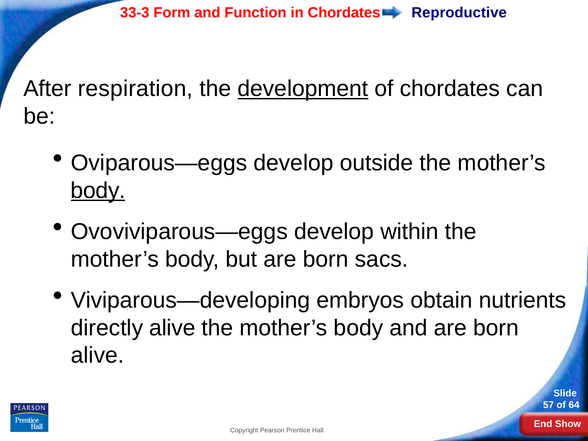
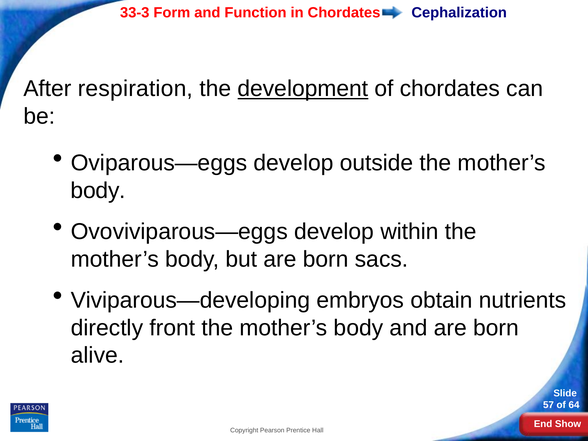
Reproductive: Reproductive -> Cephalization
body at (98, 191) underline: present -> none
directly alive: alive -> front
